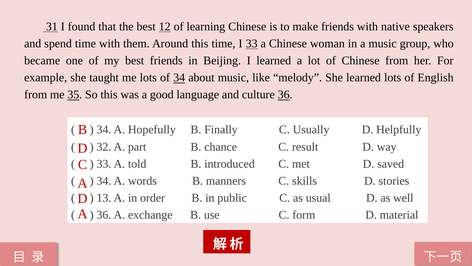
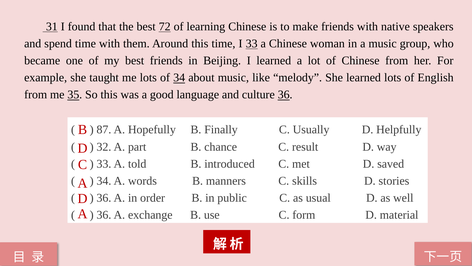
12: 12 -> 72
34 at (104, 130): 34 -> 87
13 at (104, 197): 13 -> 36
